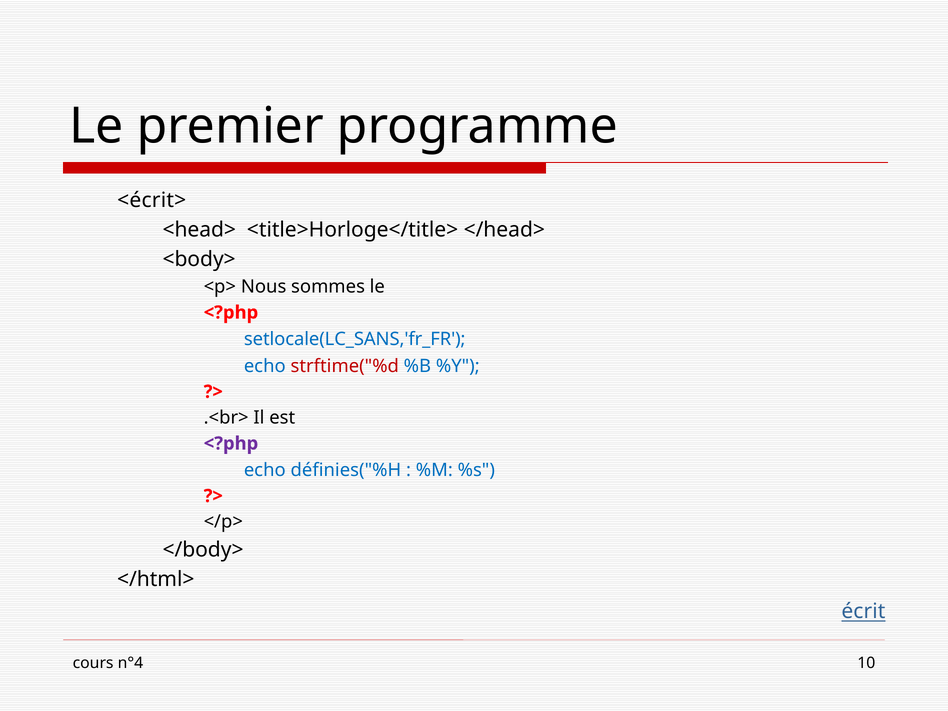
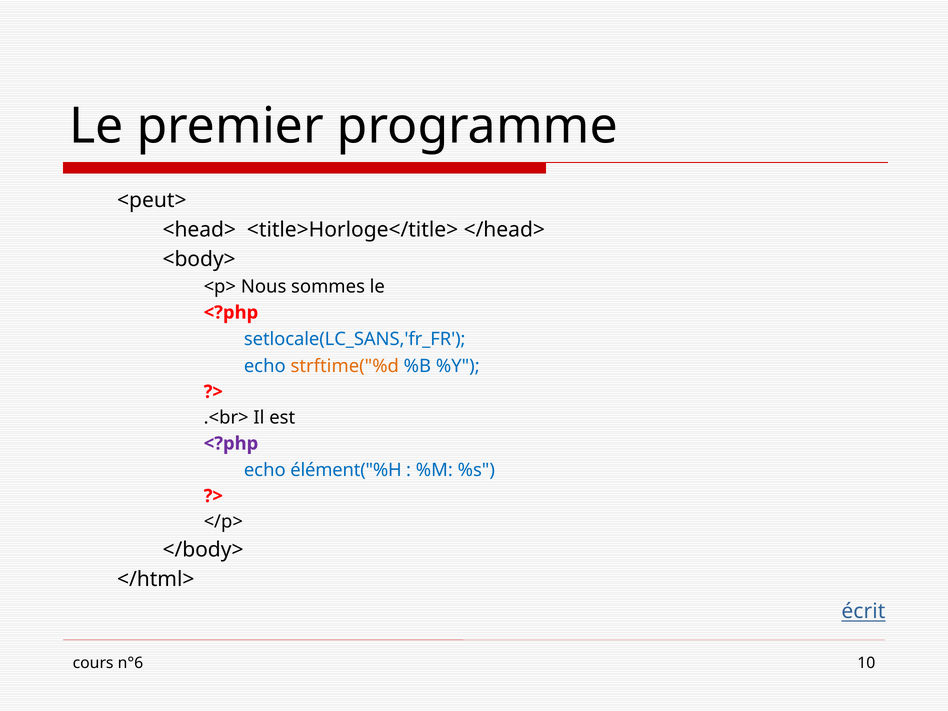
<écrit>: <écrit> -> <peut>
strftime("%d colour: red -> orange
définies("%H: définies("%H -> élément("%H
n°4: n°4 -> n°6
